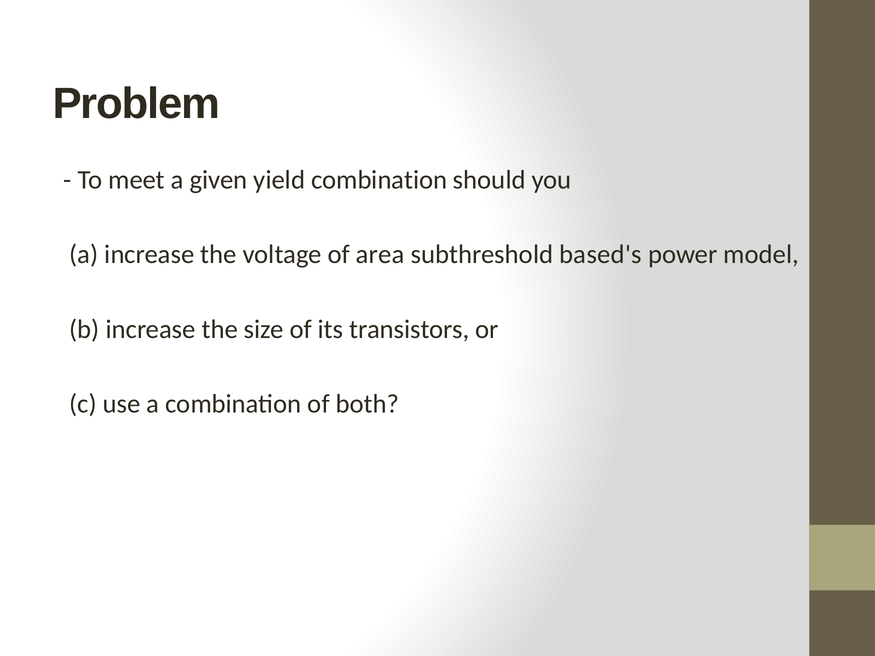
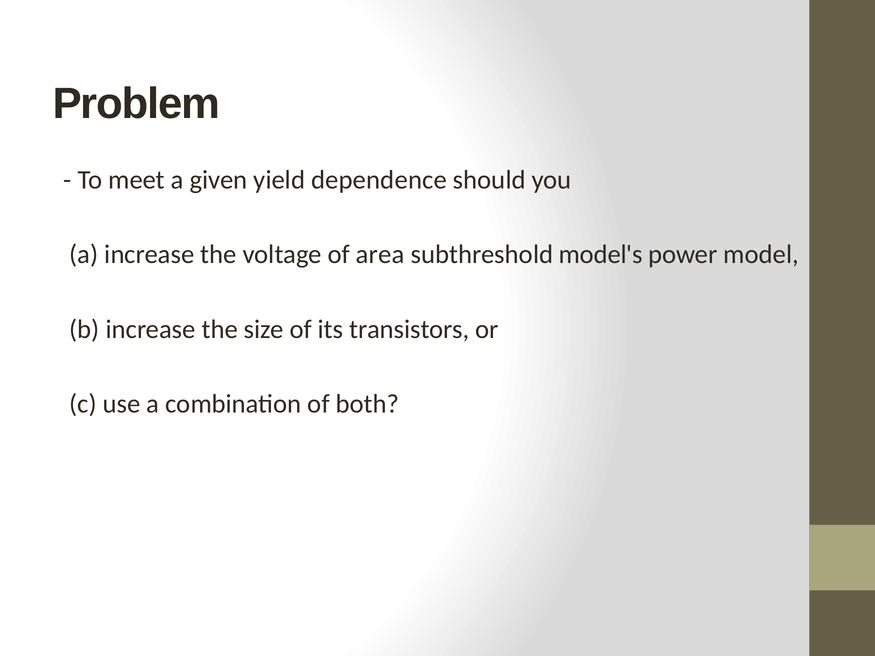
yield combination: combination -> dependence
based's: based's -> model's
